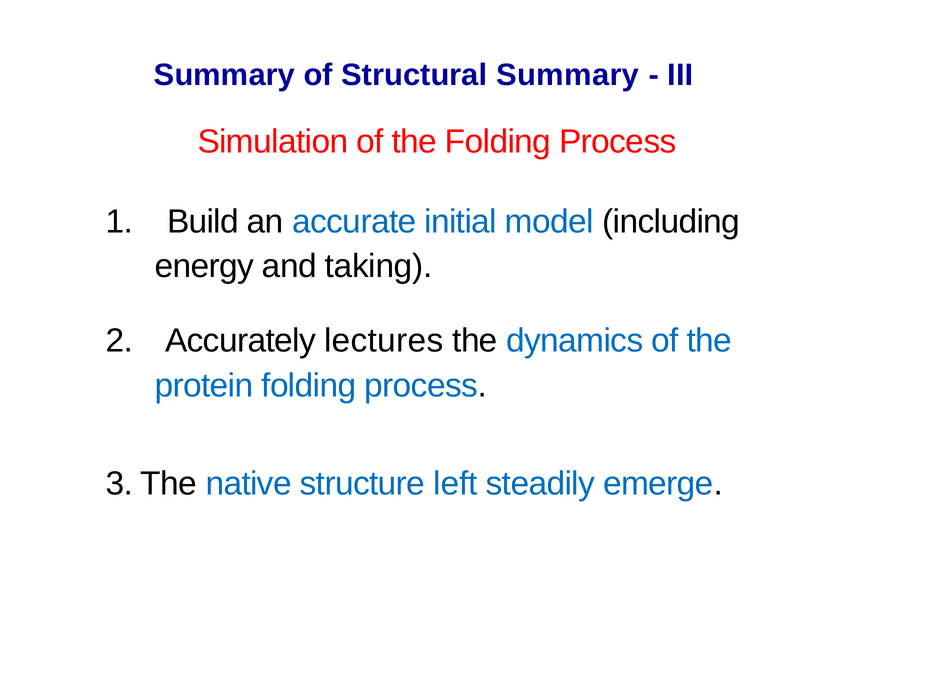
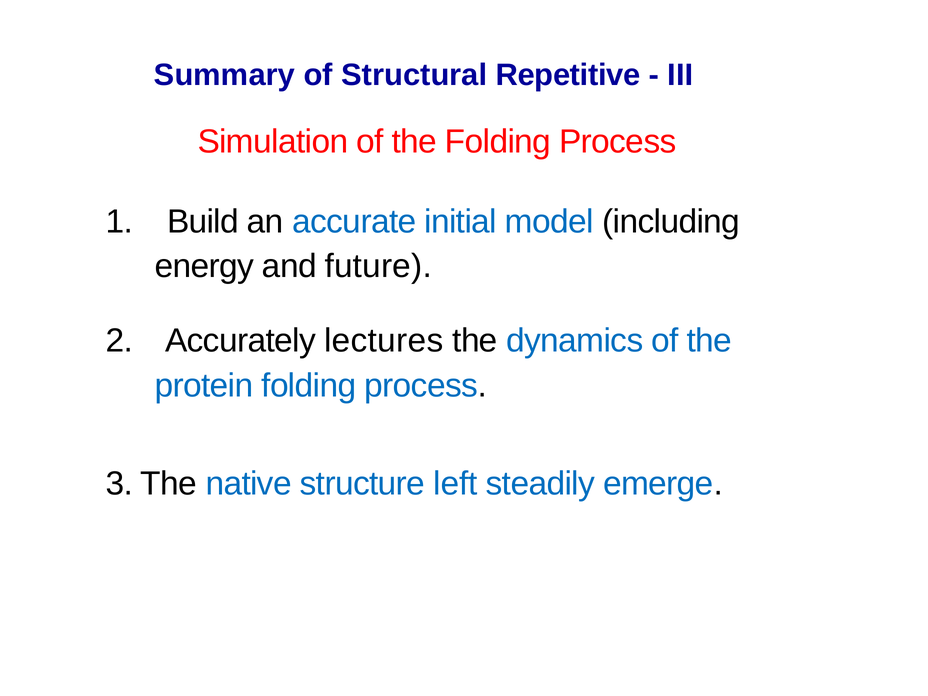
Structural Summary: Summary -> Repetitive
taking: taking -> future
